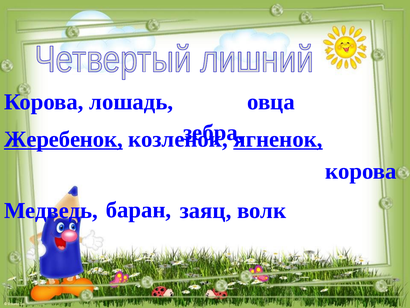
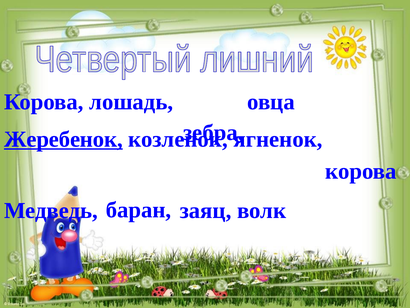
ягненок underline: present -> none
